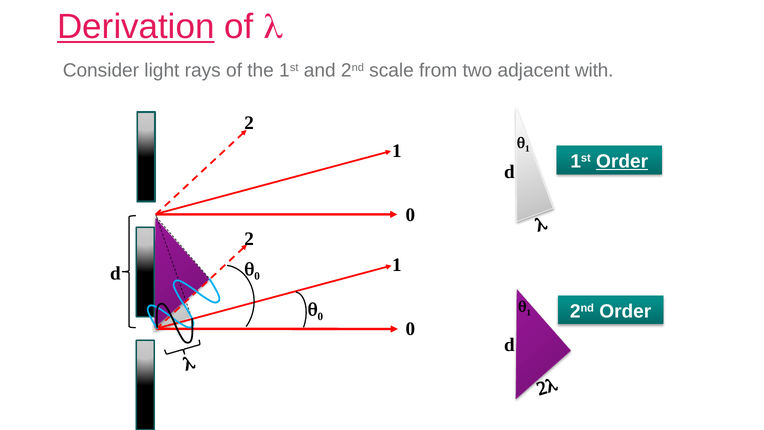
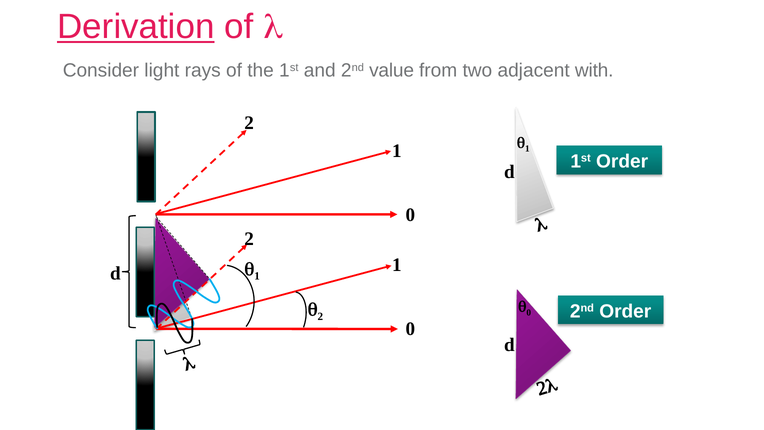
scale: scale -> value
Order at (622, 161) underline: present -> none
0 at (257, 276): 0 -> 1
1 at (529, 312): 1 -> 0
0 at (320, 316): 0 -> 2
